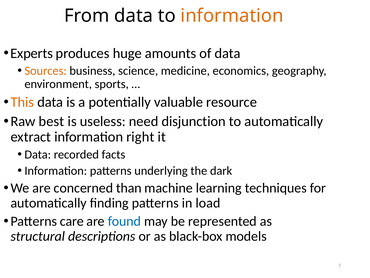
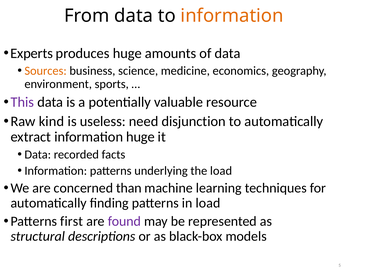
This colour: orange -> purple
best: best -> kind
information right: right -> huge
the dark: dark -> load
care: care -> first
found colour: blue -> purple
